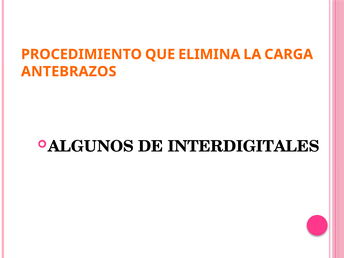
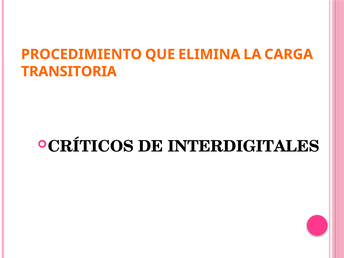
ANTEBRAZOS: ANTEBRAZOS -> TRANSITORIA
ALGUNOS: ALGUNOS -> CRÍTICOS
